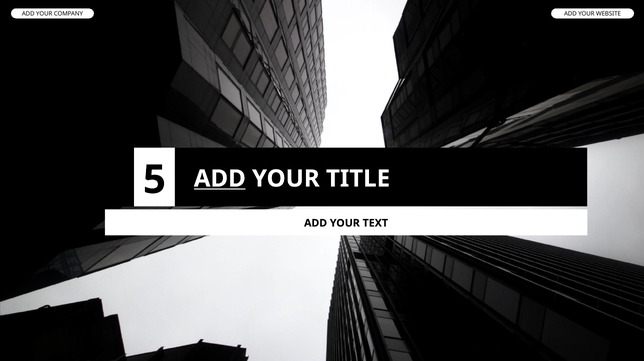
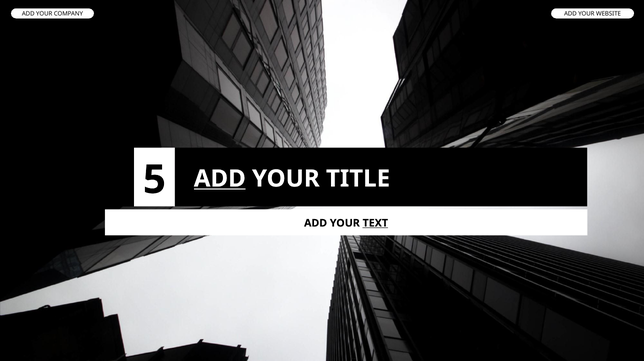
TEXT underline: none -> present
